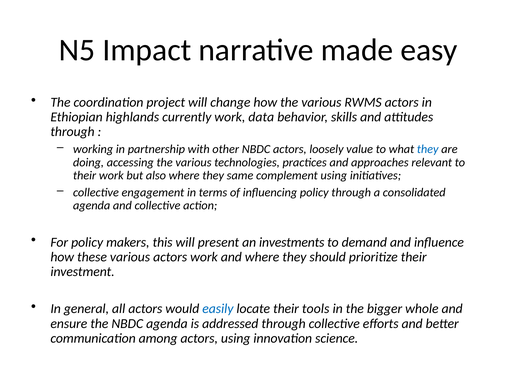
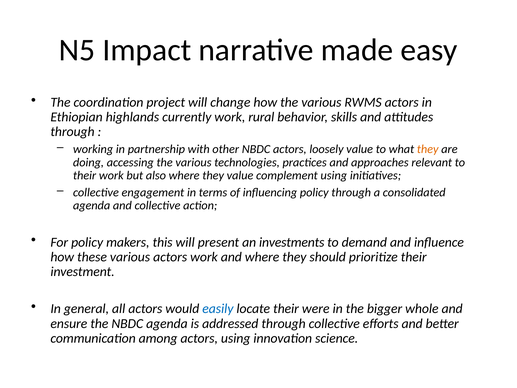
data: data -> rural
they at (428, 149) colour: blue -> orange
they same: same -> value
tools: tools -> were
